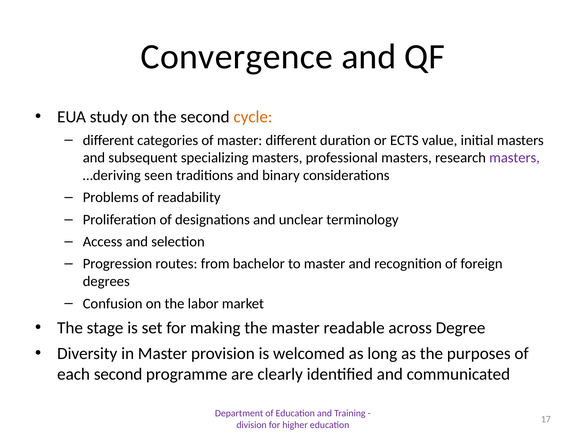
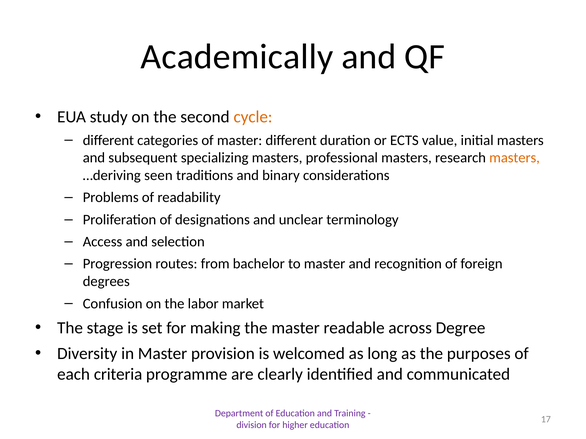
Convergence: Convergence -> Academically
masters at (515, 158) colour: purple -> orange
each second: second -> criteria
